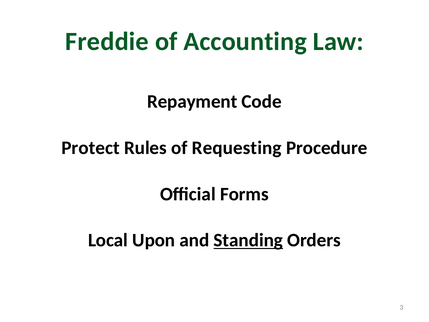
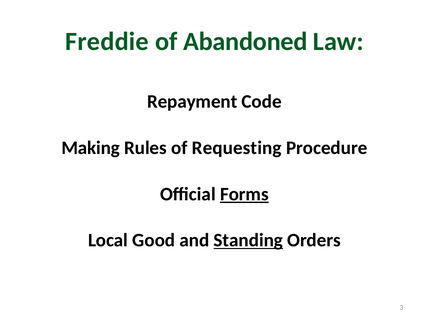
Accounting: Accounting -> Abandoned
Protect: Protect -> Making
Forms underline: none -> present
Upon: Upon -> Good
